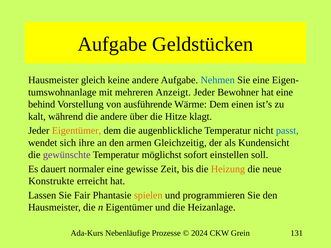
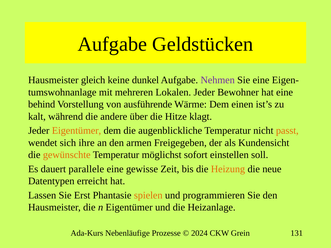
keine andere: andere -> dunkel
Nehmen colour: blue -> purple
Anzeigt: Anzeigt -> Lokalen
passt colour: blue -> orange
Gleichzeitig: Gleichzeitig -> Freigegeben
gewünschte colour: purple -> orange
normaler: normaler -> parallele
Konstrukte: Konstrukte -> Datentypen
Fair: Fair -> Erst
